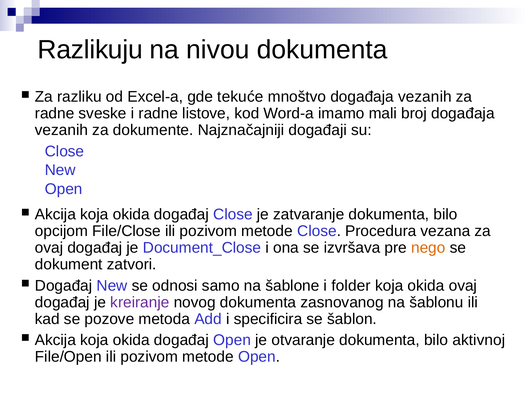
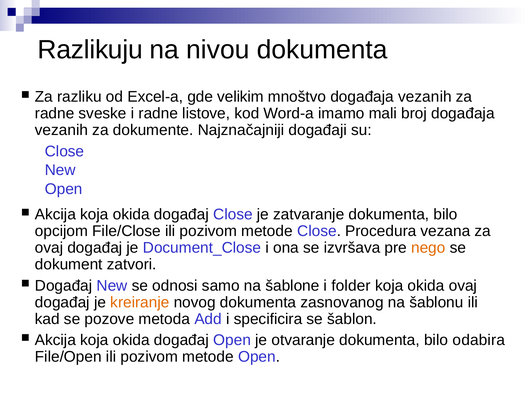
tekuće: tekuće -> velikim
kreiranje colour: purple -> orange
aktivnoj: aktivnoj -> odabira
